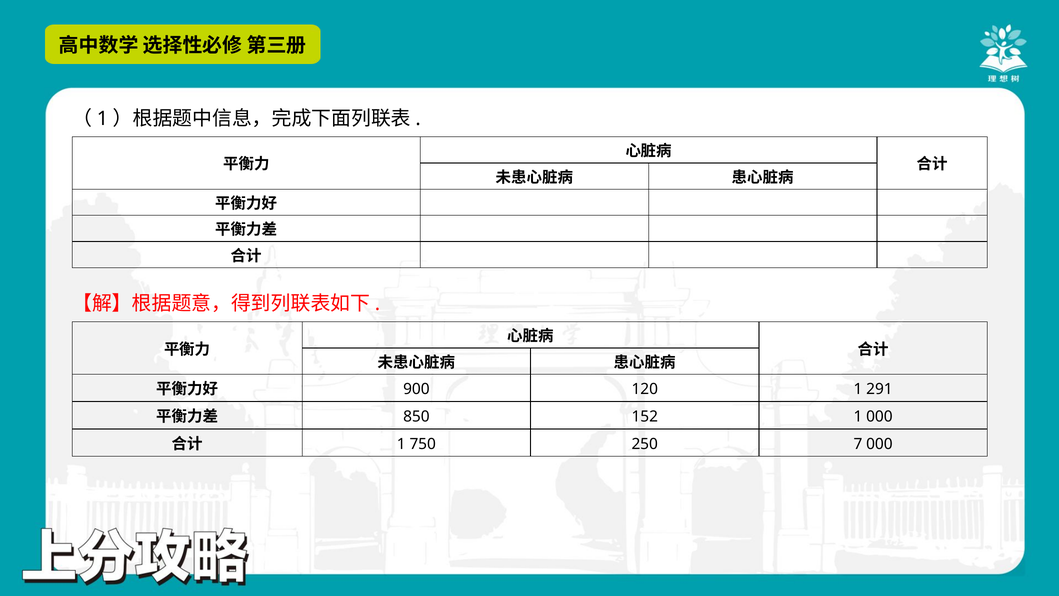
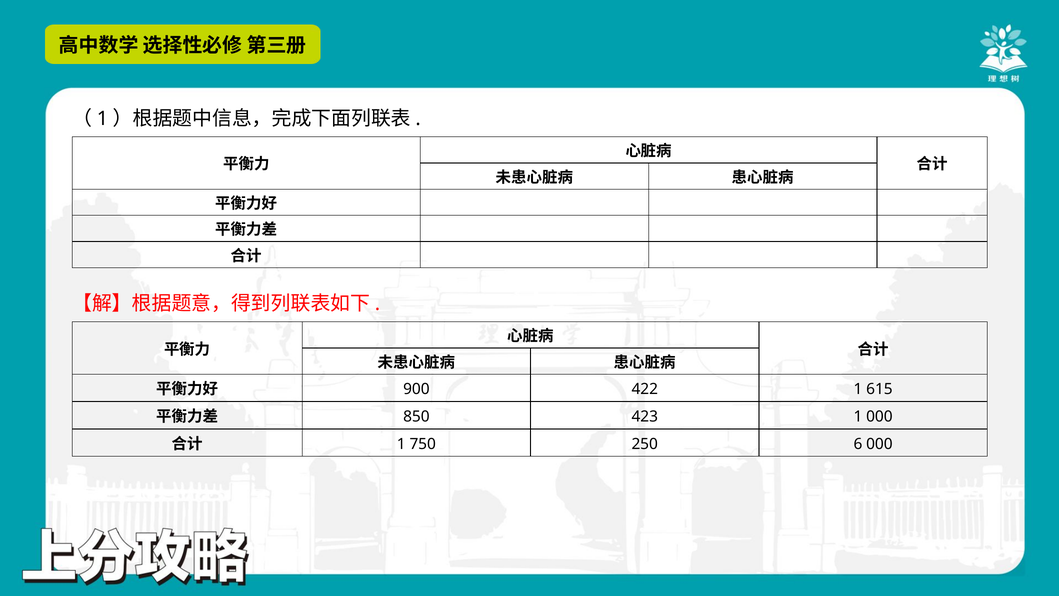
120: 120 -> 422
291: 291 -> 615
152: 152 -> 423
7: 7 -> 6
